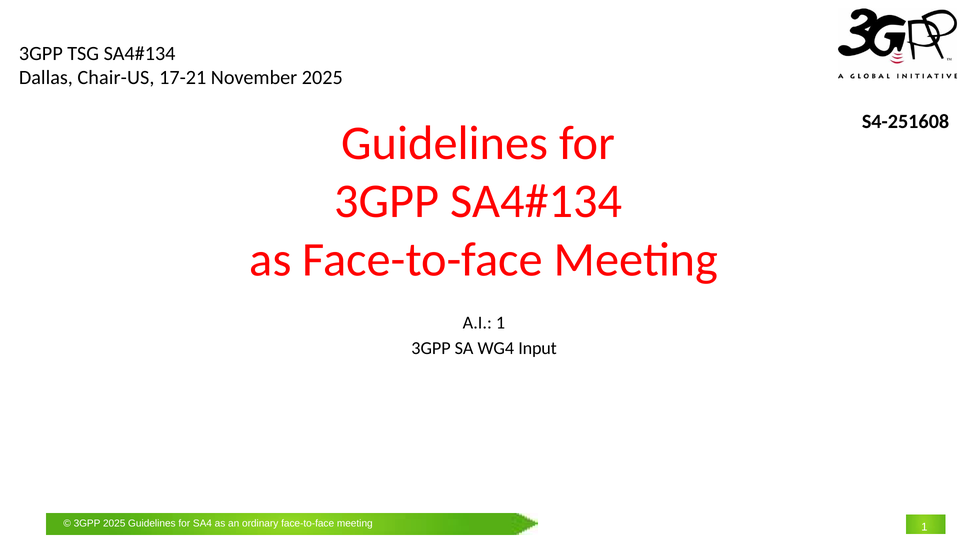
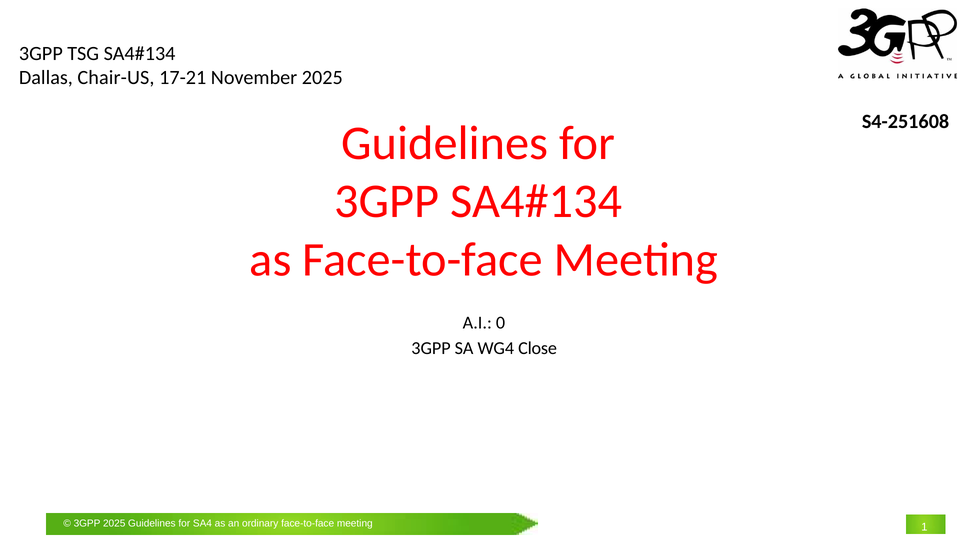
A.I 1: 1 -> 0
Input: Input -> Close
